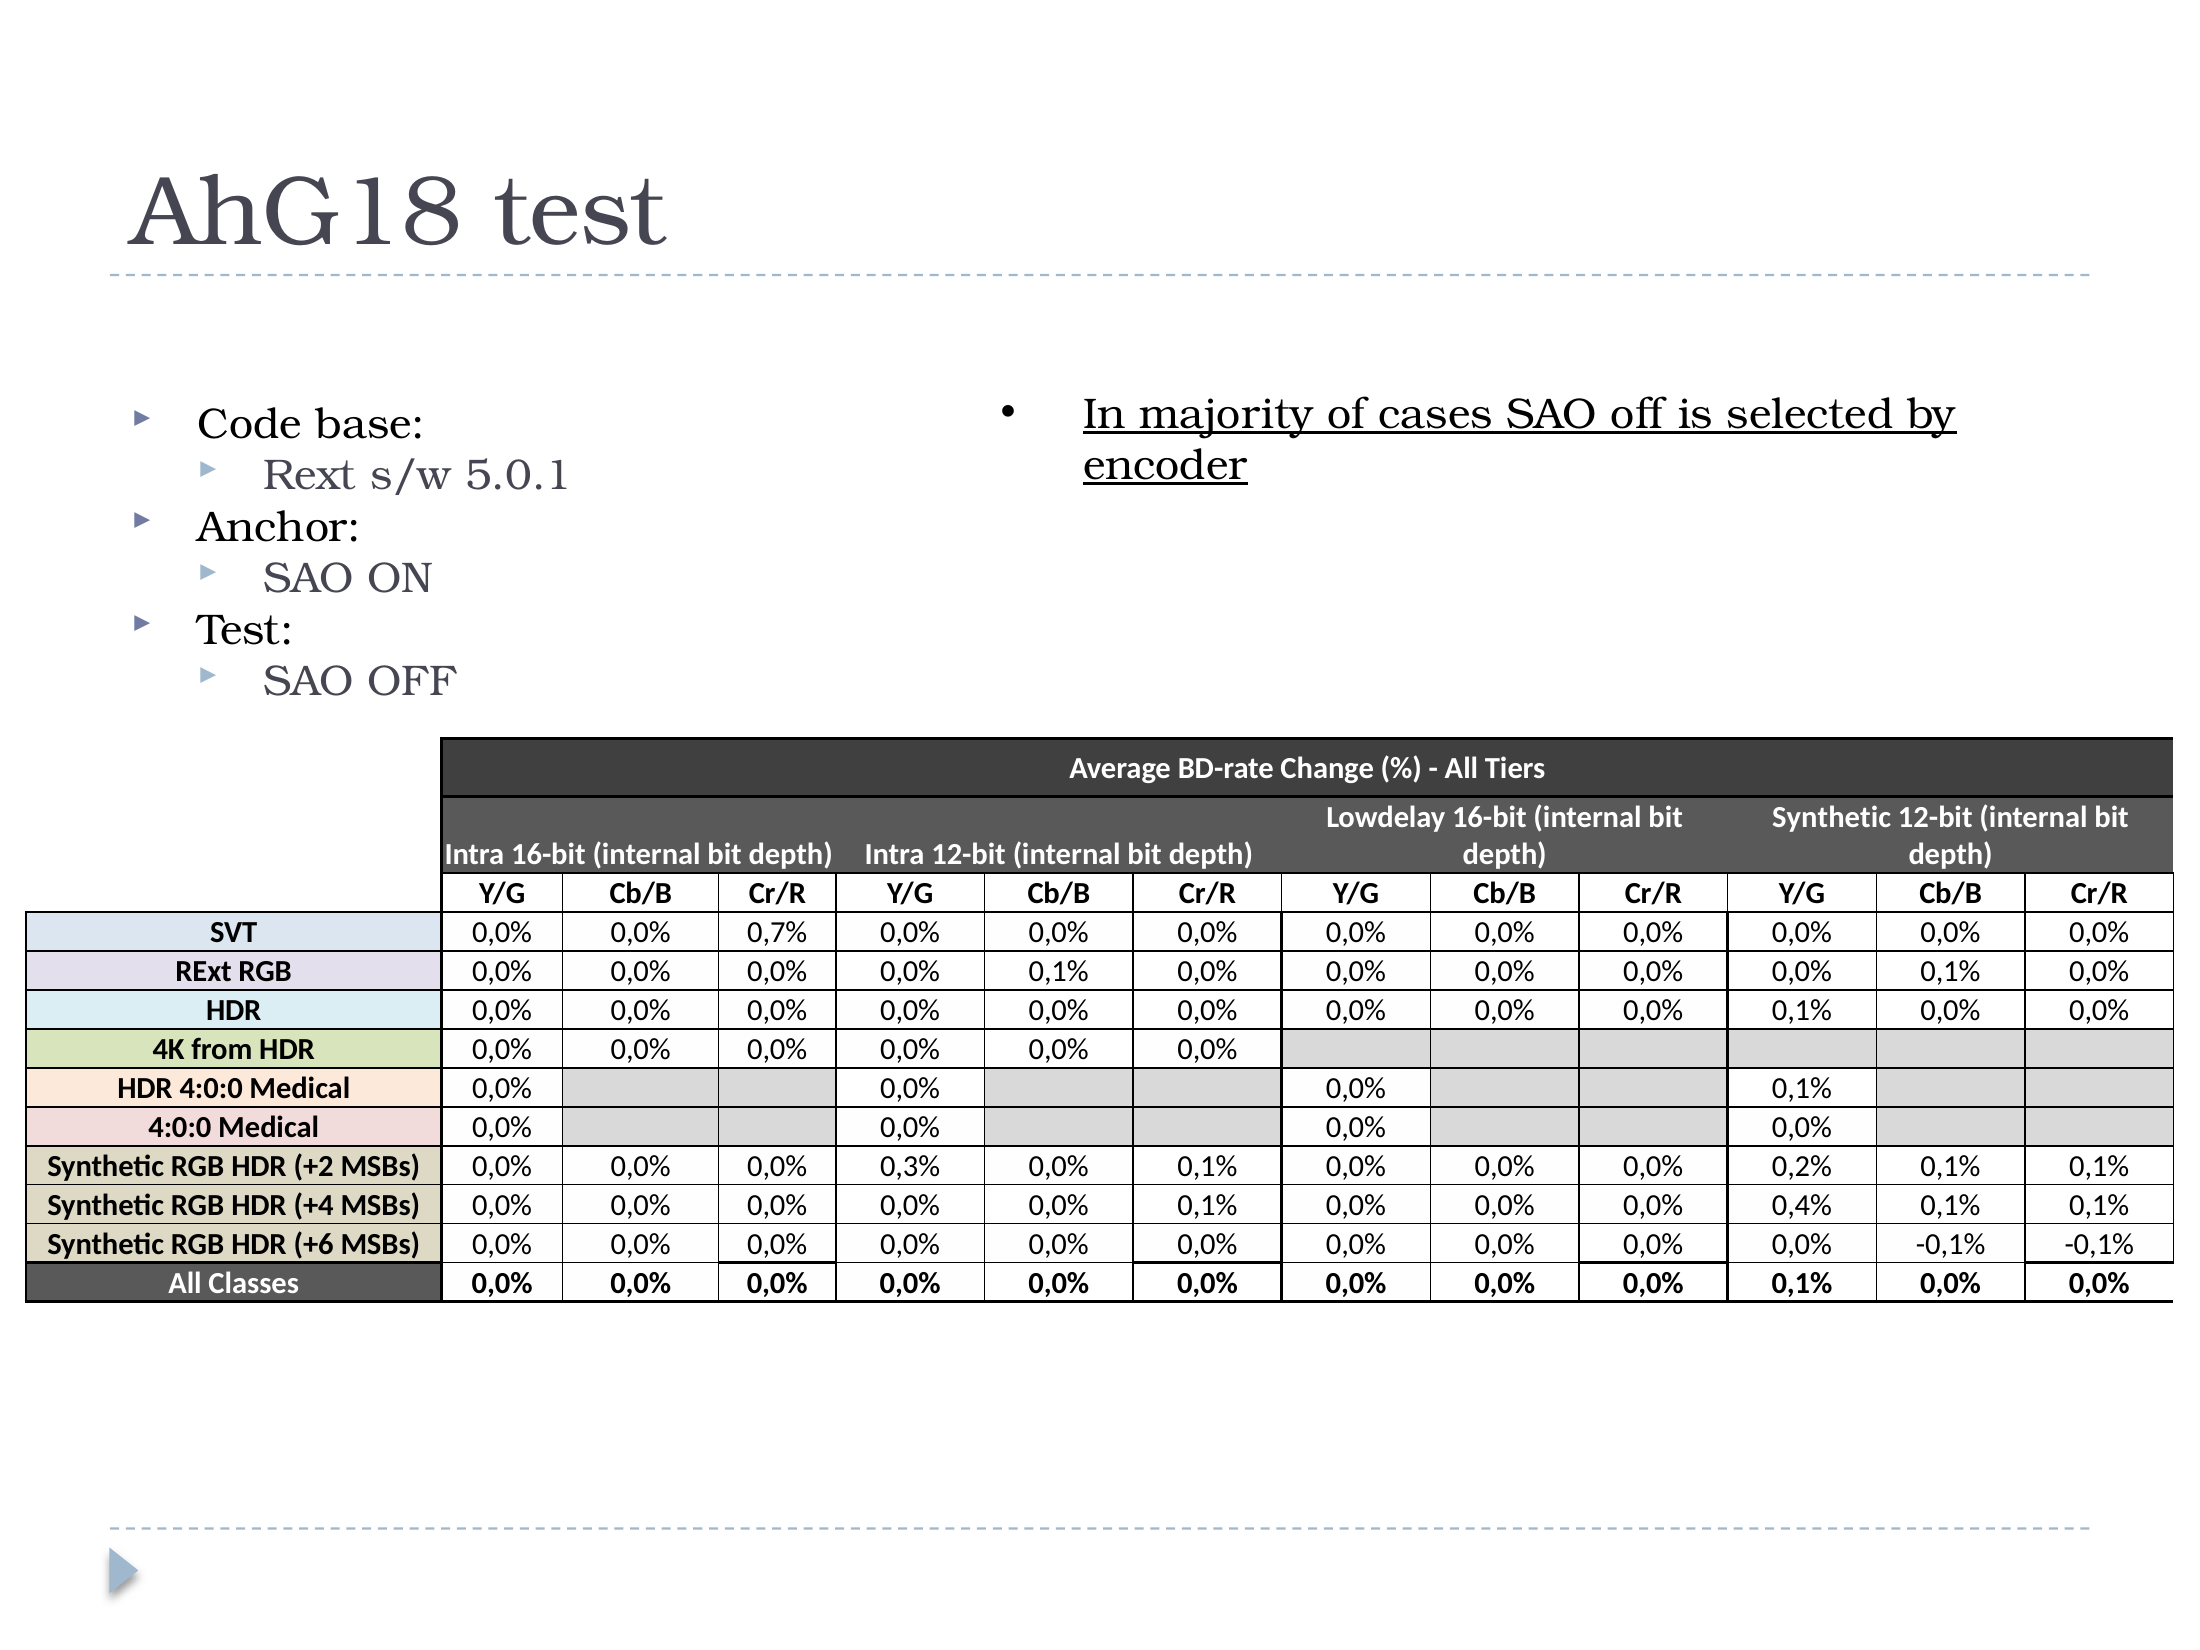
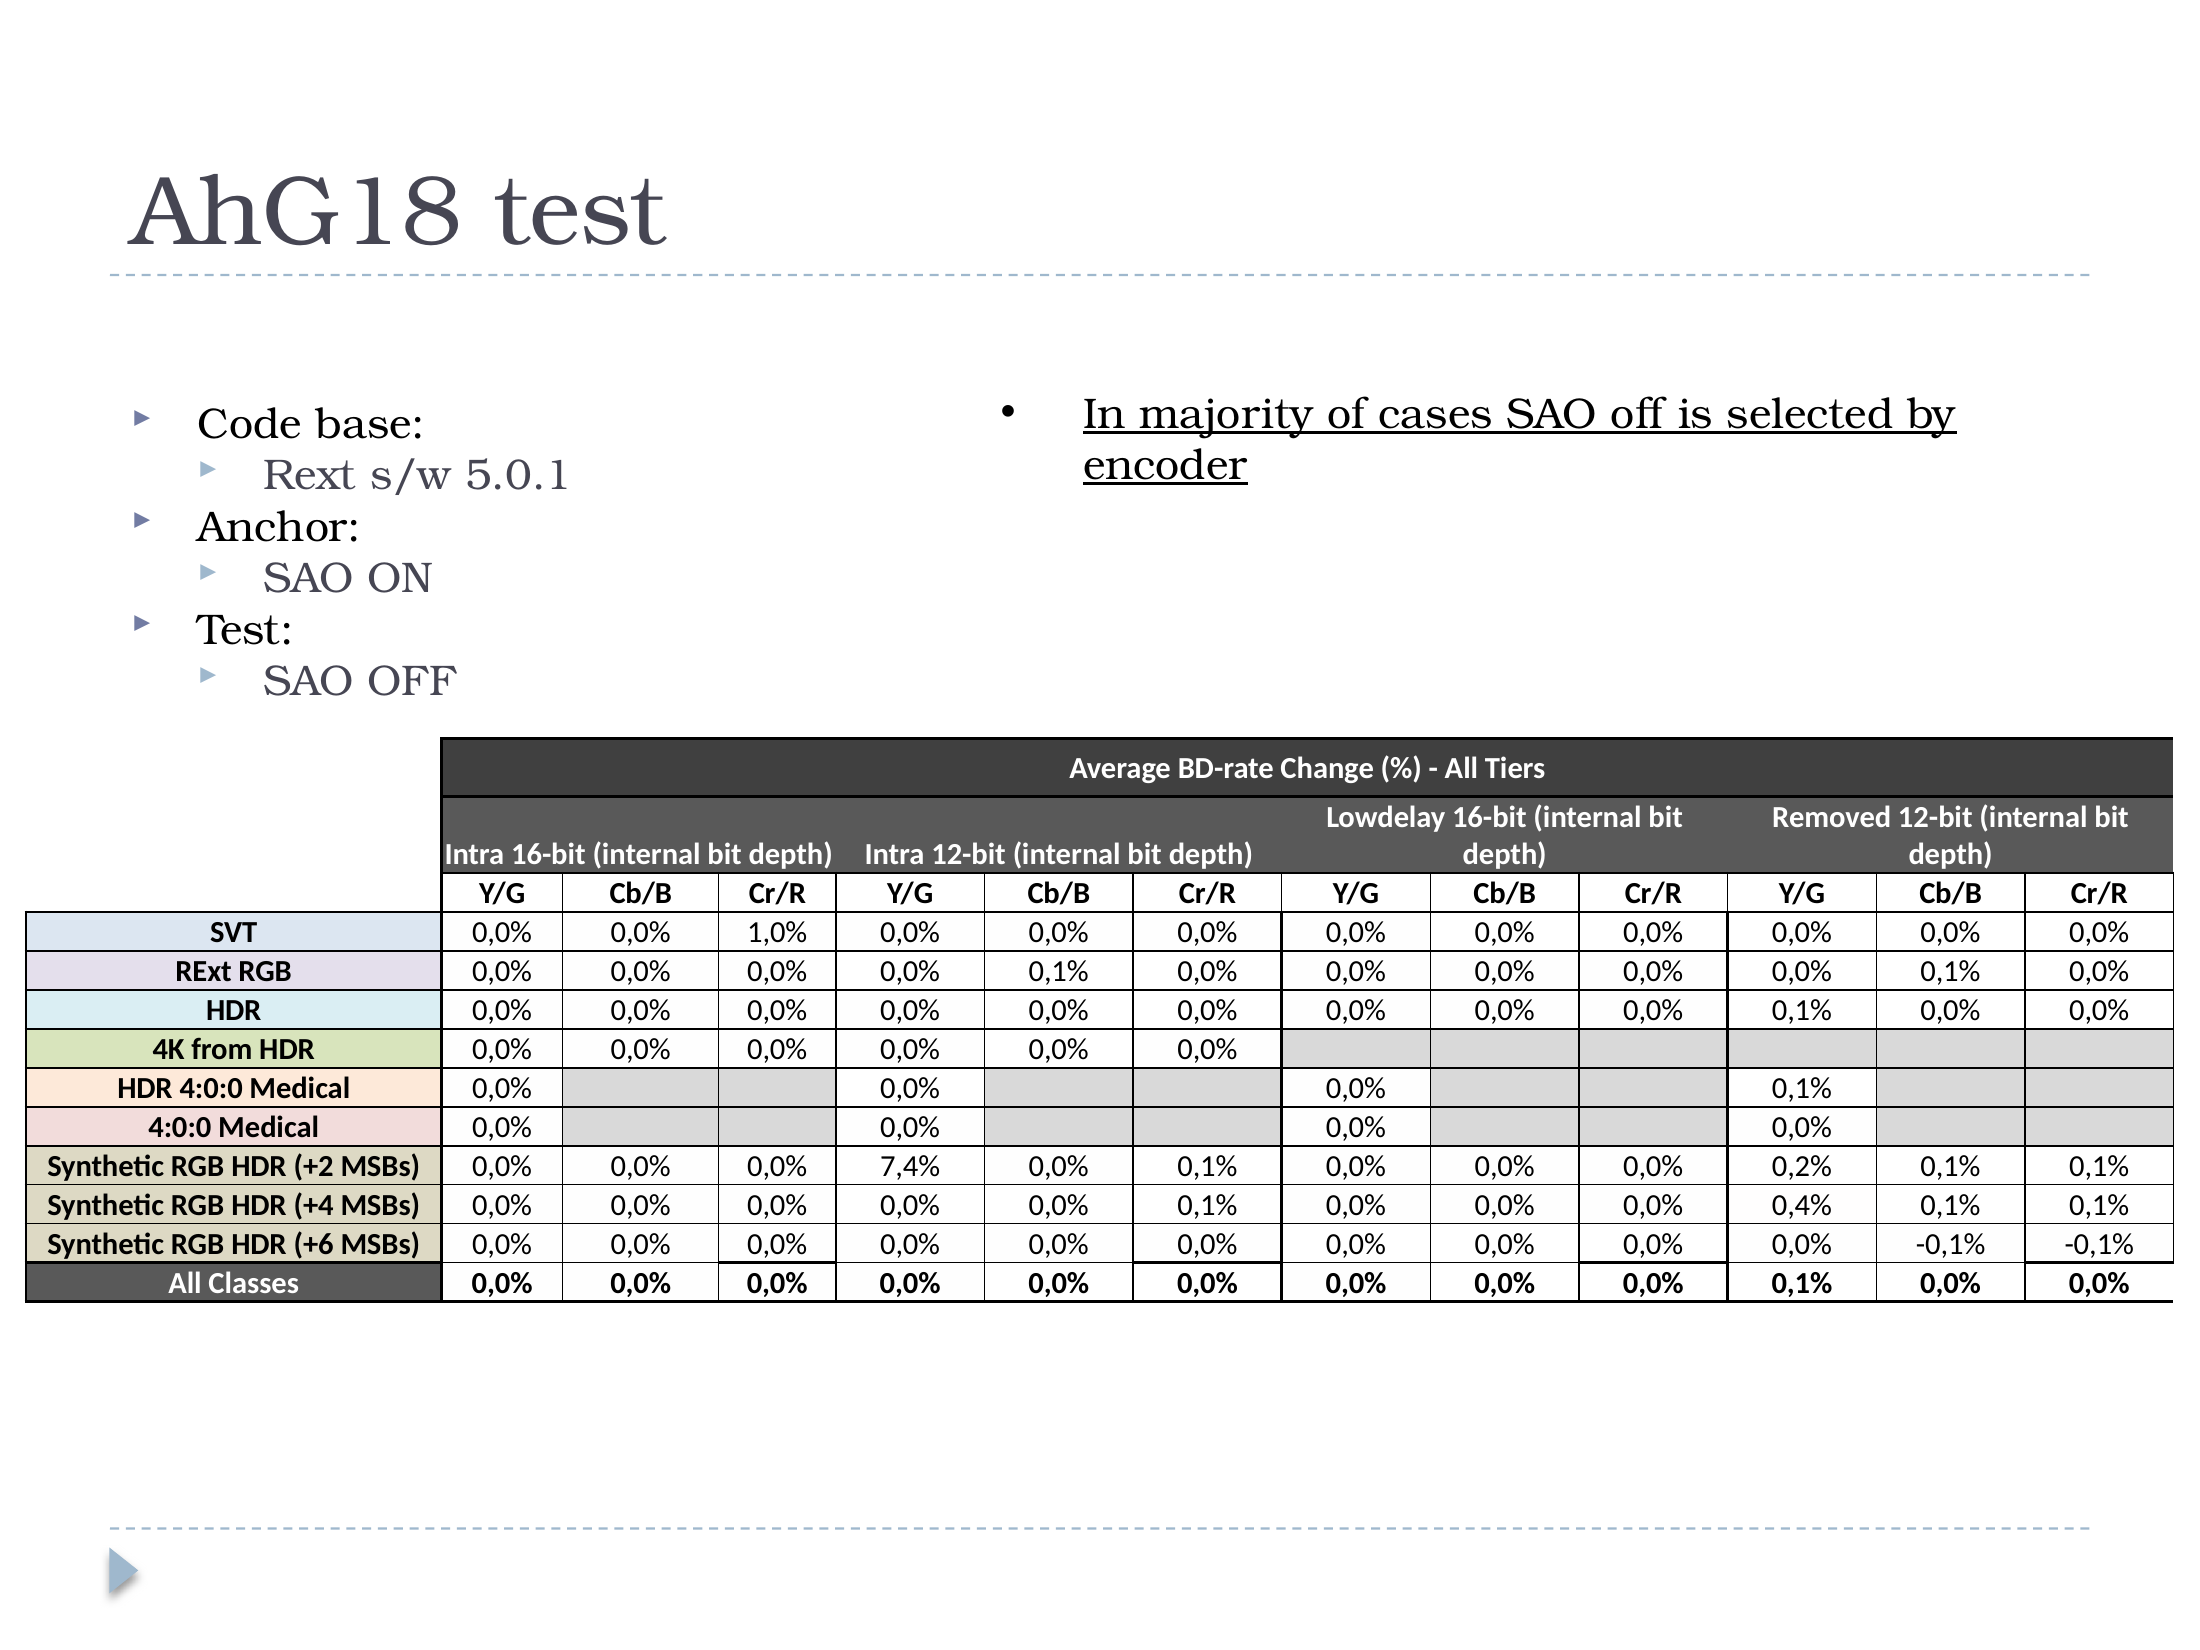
Synthetic at (1832, 818): Synthetic -> Removed
0,7%: 0,7% -> 1,0%
0,3%: 0,3% -> 7,4%
